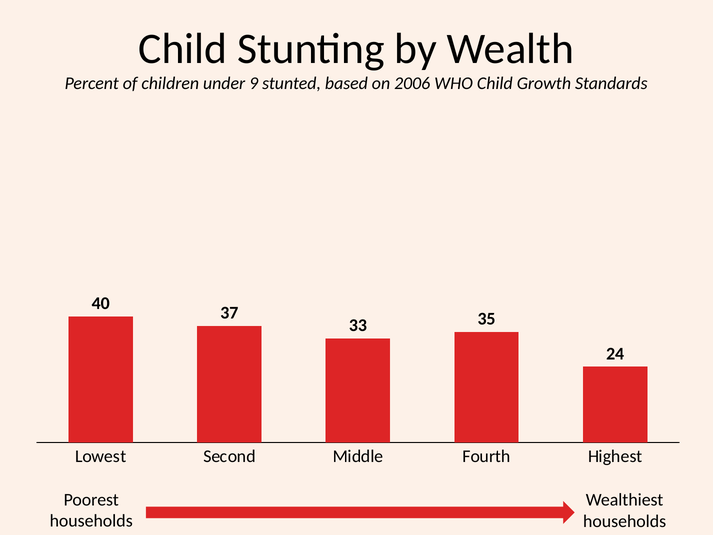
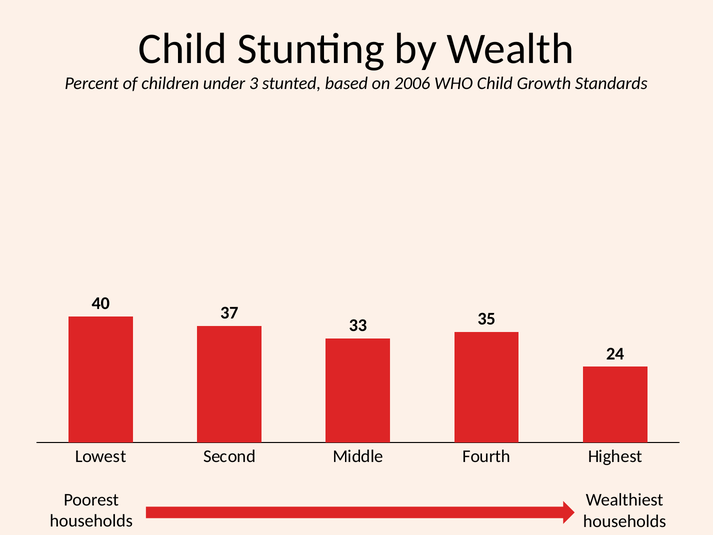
9: 9 -> 3
